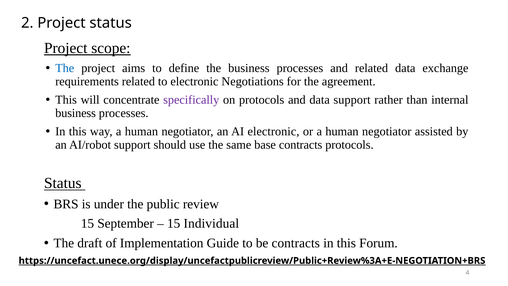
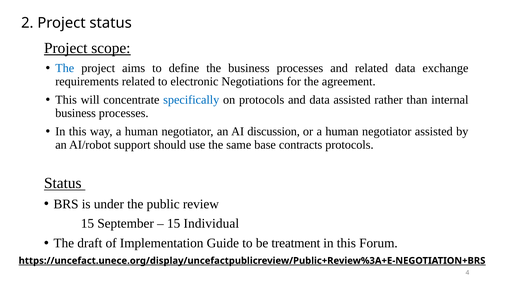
specifically colour: purple -> blue
data support: support -> assisted
AI electronic: electronic -> discussion
be contracts: contracts -> treatment
